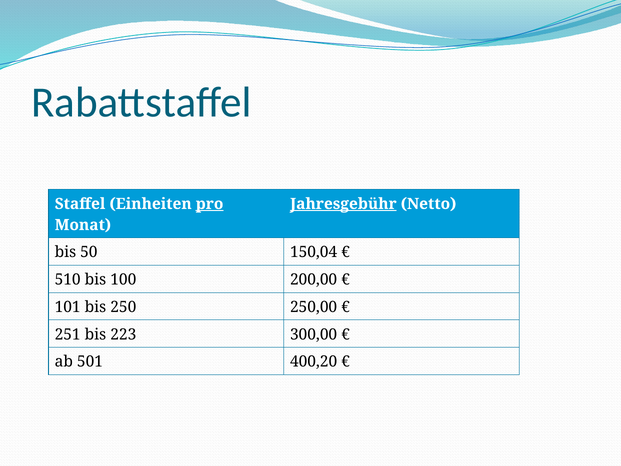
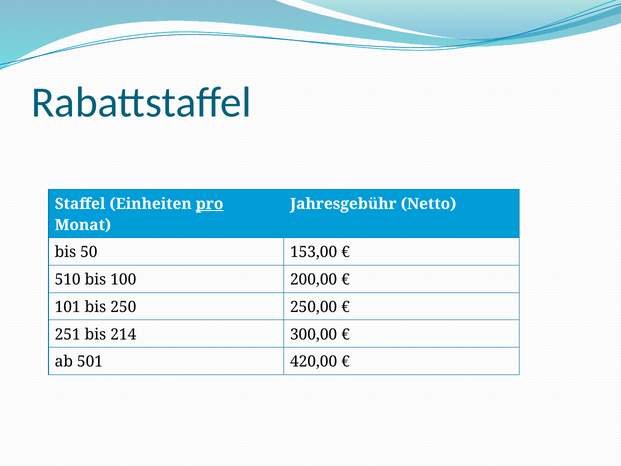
Jahresgebühr underline: present -> none
150,04: 150,04 -> 153,00
223: 223 -> 214
400,20: 400,20 -> 420,00
